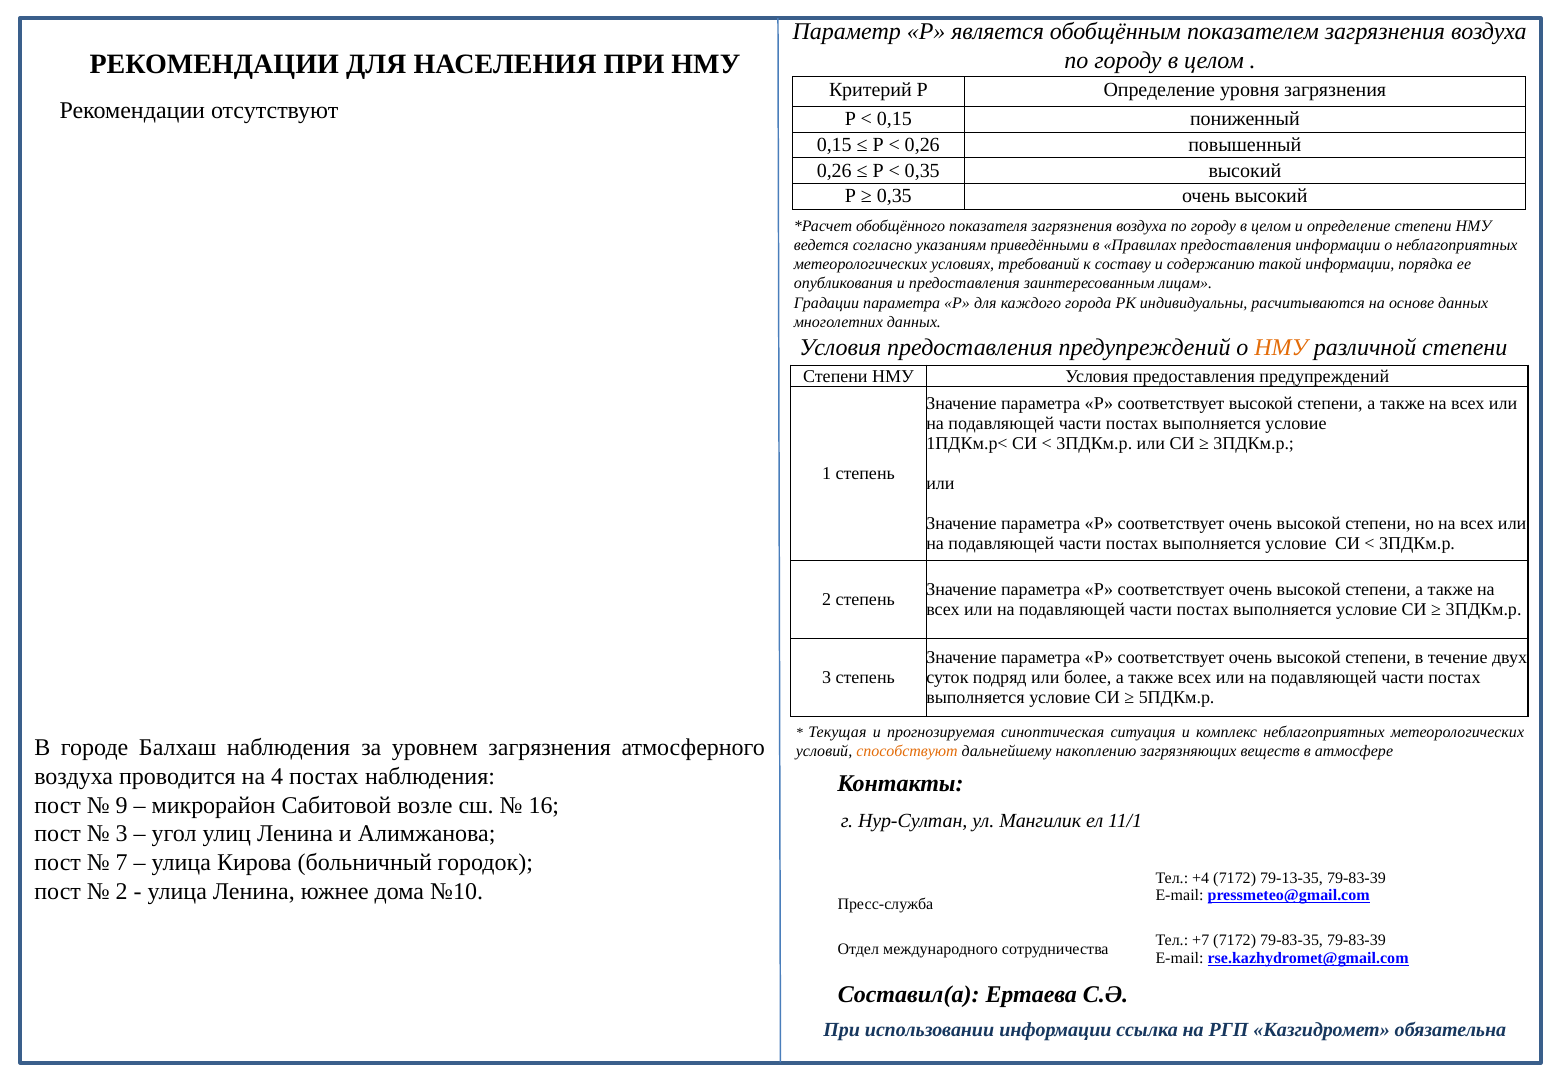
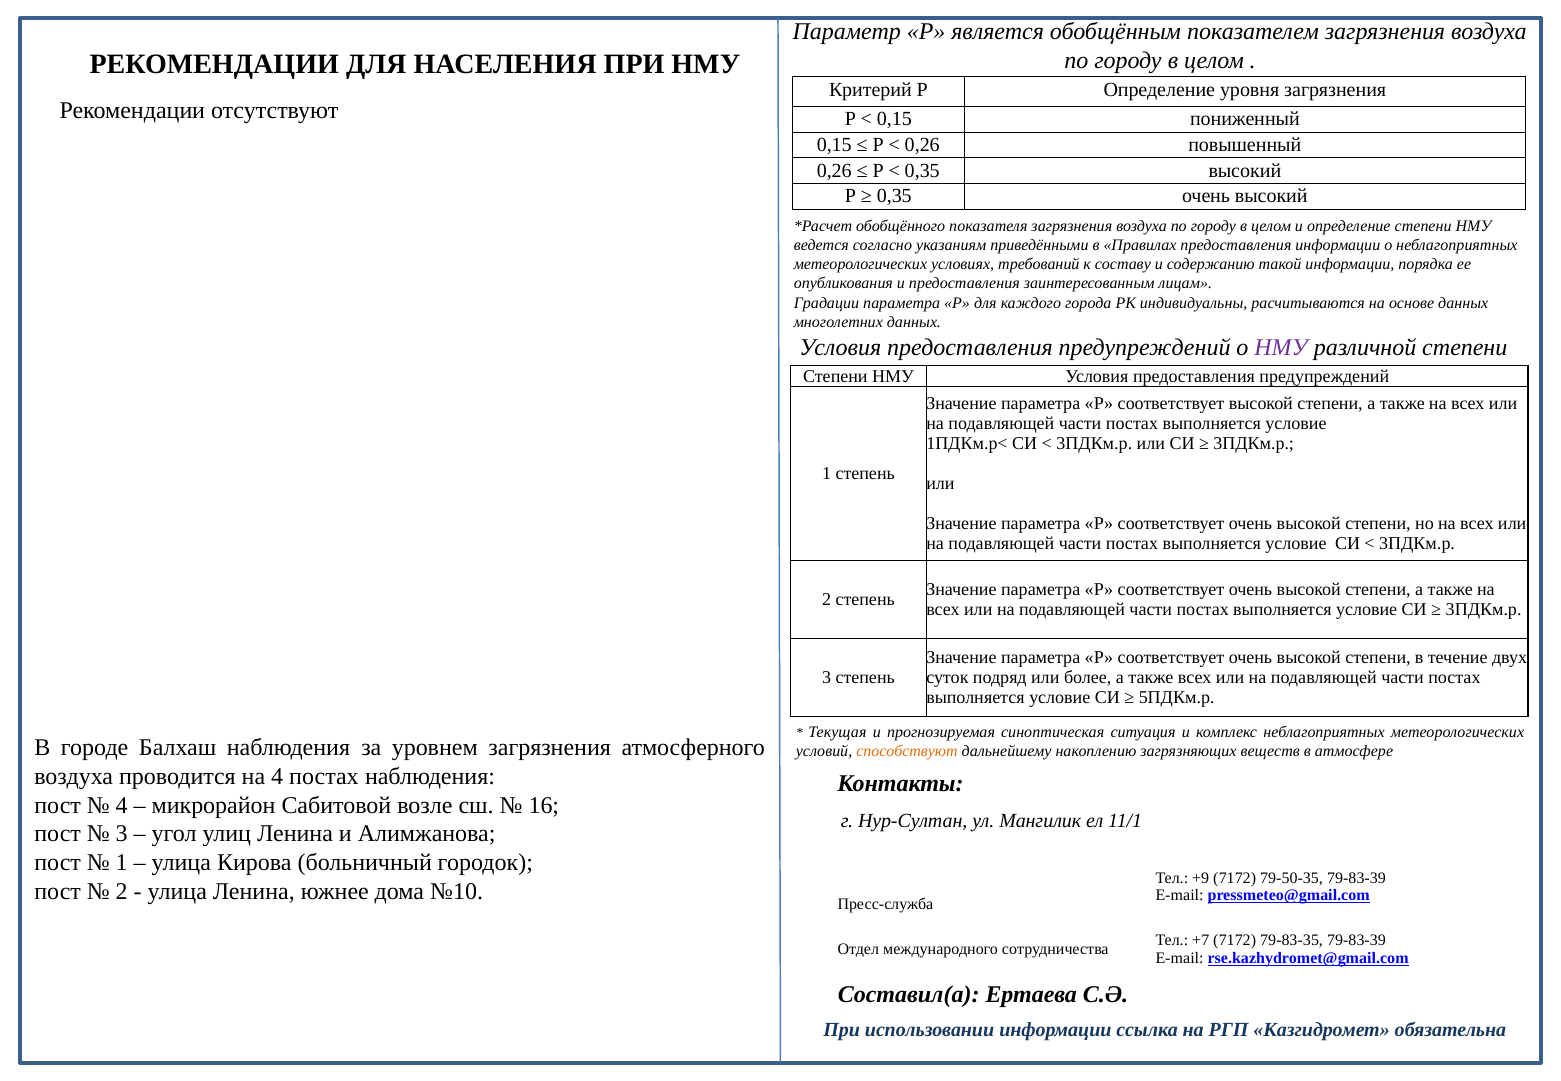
НМУ at (1281, 348) colour: orange -> purple
9 at (122, 805): 9 -> 4
7 at (122, 863): 7 -> 1
+4: +4 -> +9
79-13-35: 79-13-35 -> 79-50-35
